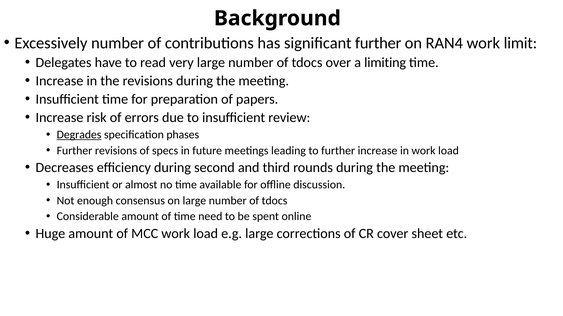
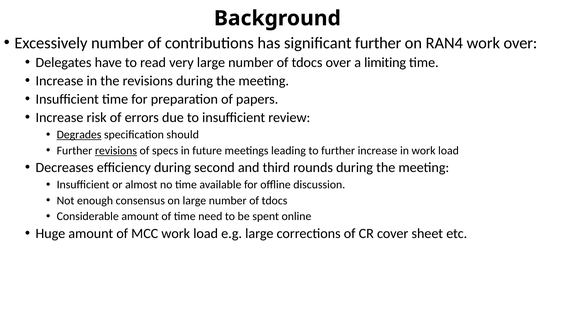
work limit: limit -> over
phases: phases -> should
revisions at (116, 151) underline: none -> present
